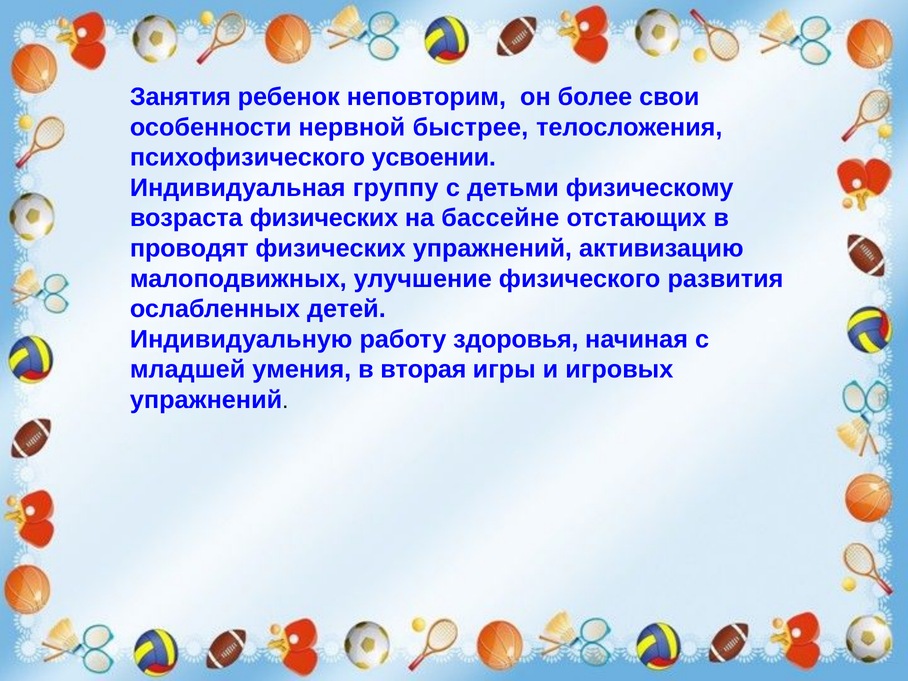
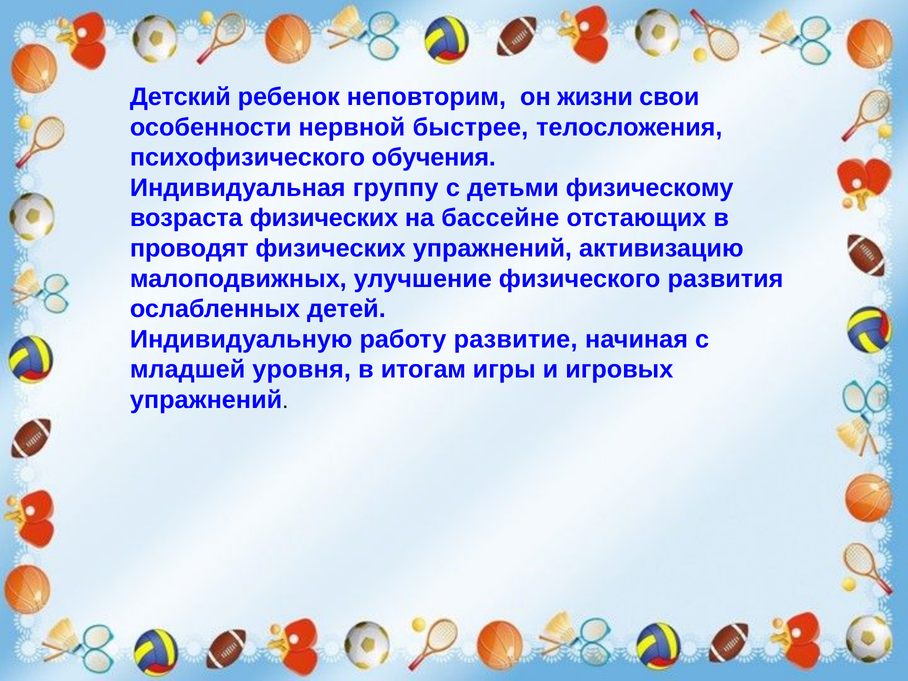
Занятия: Занятия -> Детский
более: более -> жизни
усвоении: усвоении -> обучения
здоровья: здоровья -> развитие
умения: умения -> уровня
вторая: вторая -> итогам
